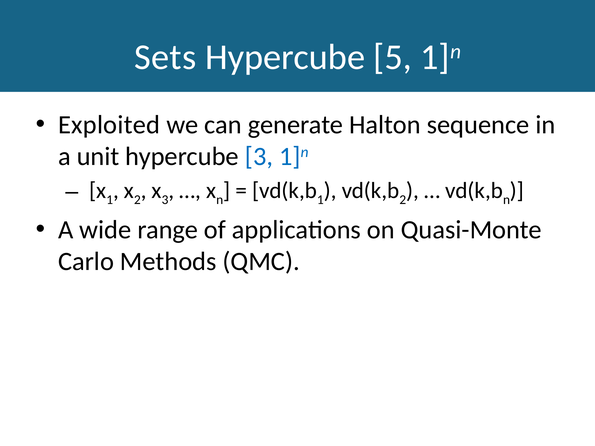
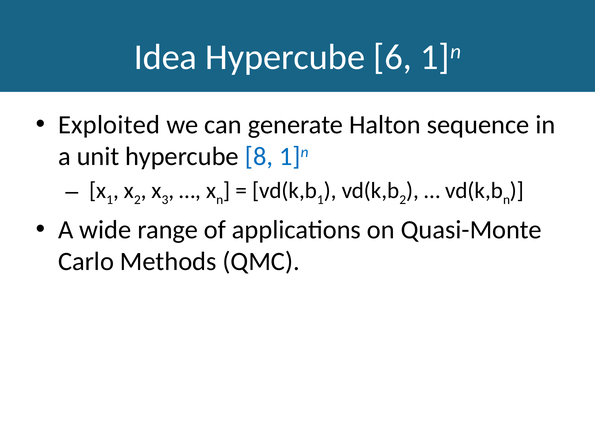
Sets: Sets -> Idea
5: 5 -> 6
hypercube 3: 3 -> 8
